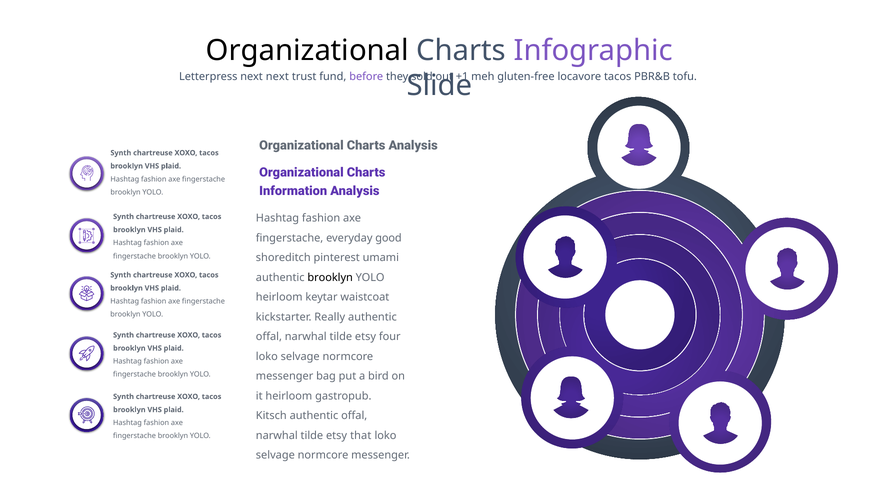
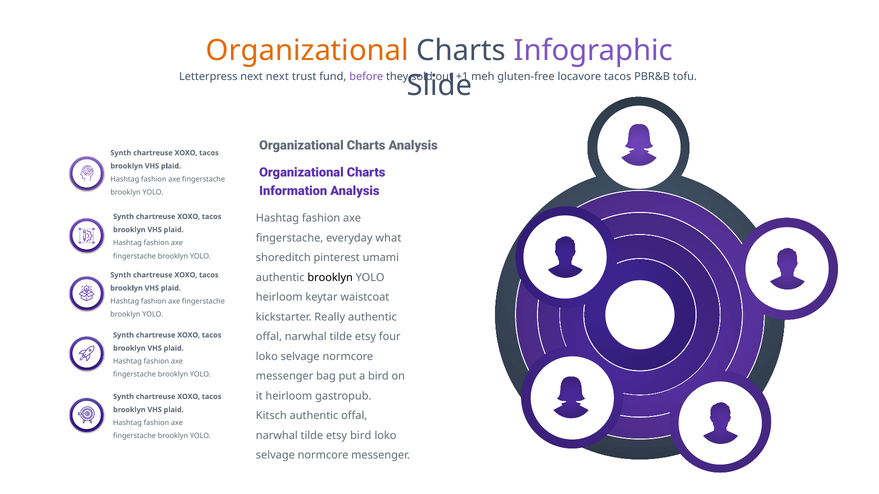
Organizational at (307, 51) colour: black -> orange
good: good -> what
etsy that: that -> bird
